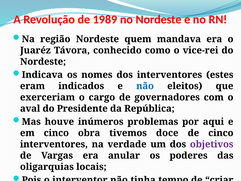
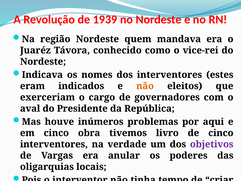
1989: 1989 -> 1939
não at (145, 86) colour: blue -> orange
doce: doce -> livro
